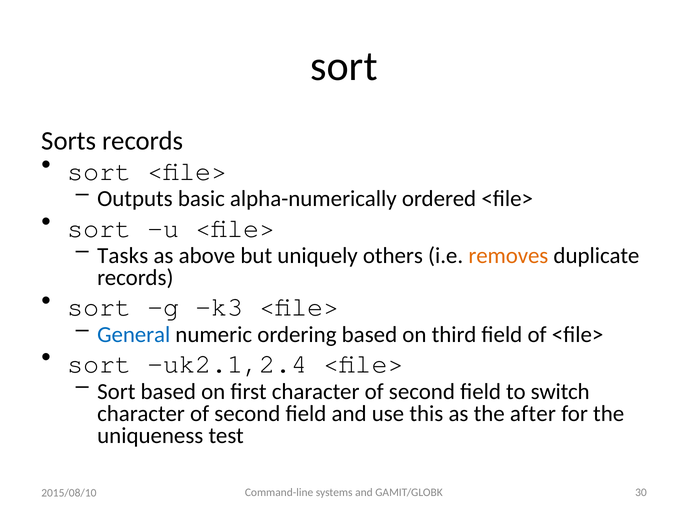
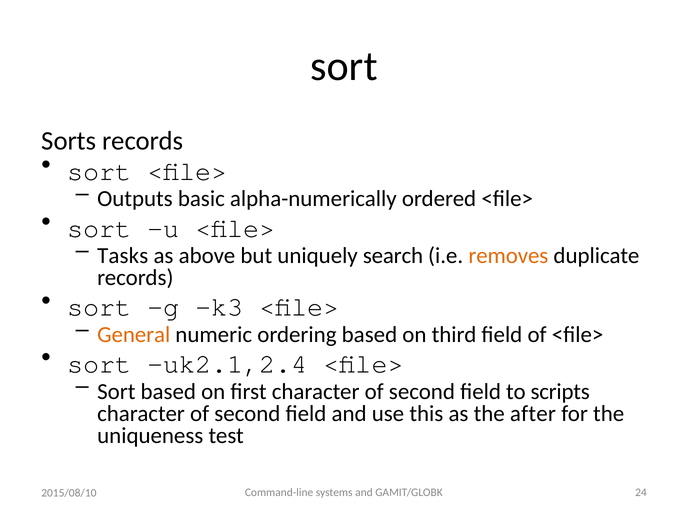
others: others -> search
General colour: blue -> orange
switch: switch -> scripts
30: 30 -> 24
